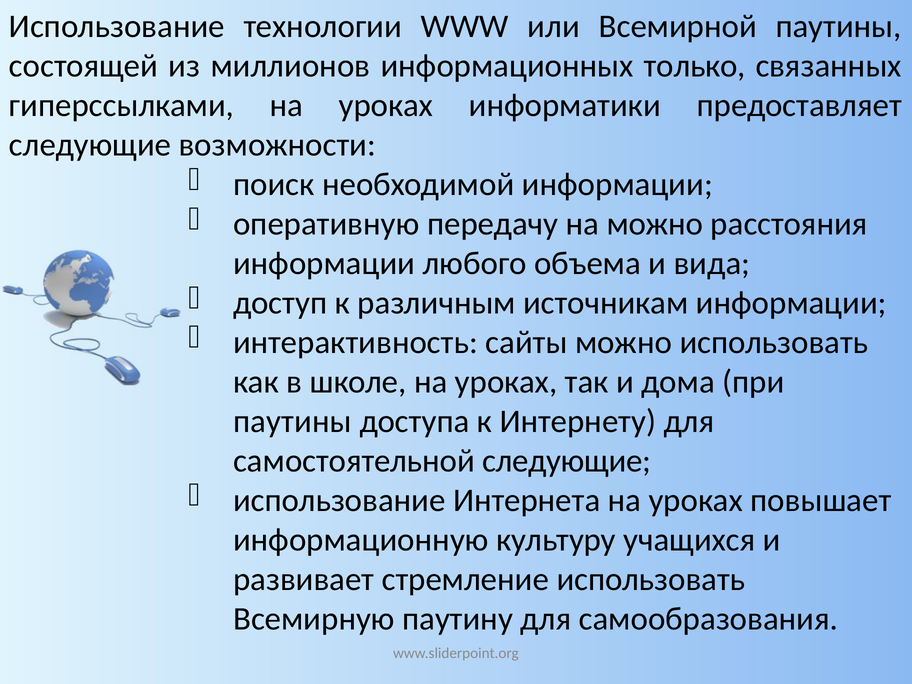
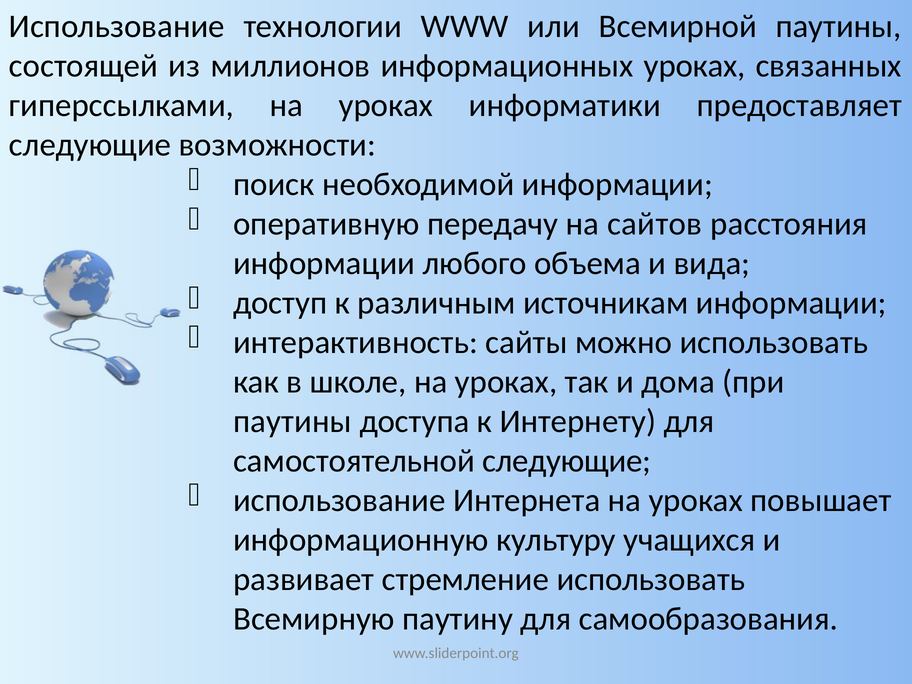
информационных только: только -> уроках
на можно: можно -> сайтов
